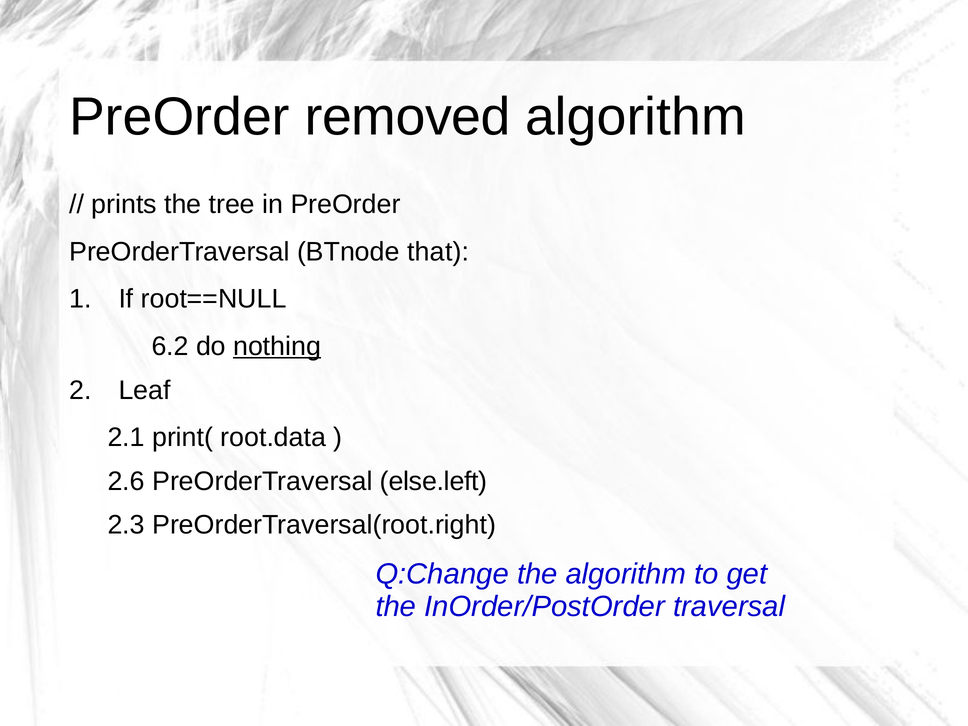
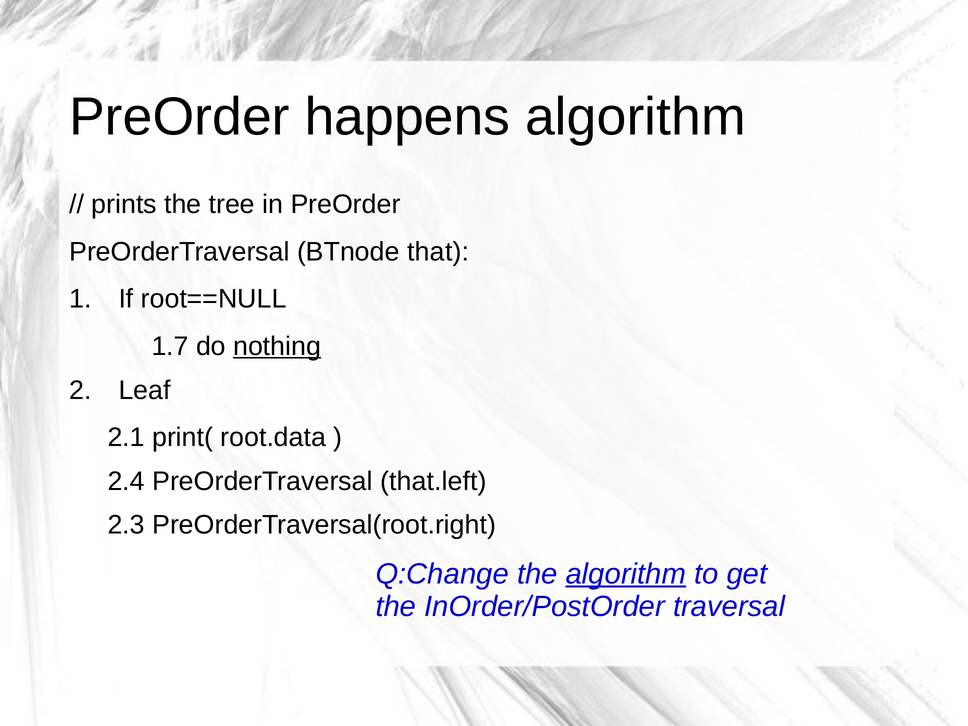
removed: removed -> happens
6.2: 6.2 -> 1.7
2.6: 2.6 -> 2.4
else.left: else.left -> that.left
algorithm at (626, 574) underline: none -> present
